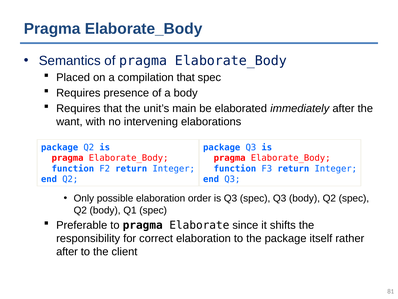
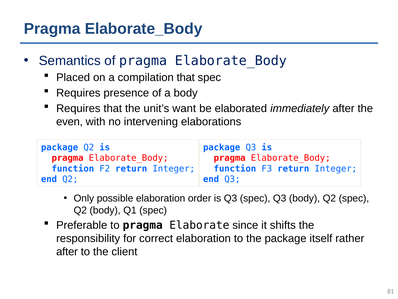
main: main -> want
want: want -> even
